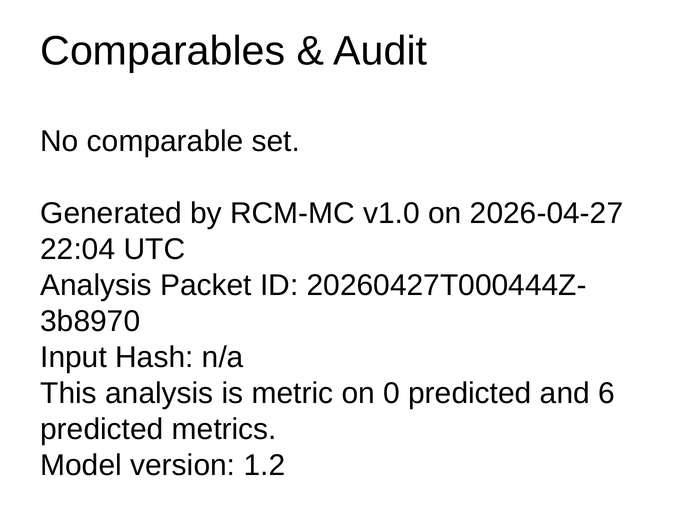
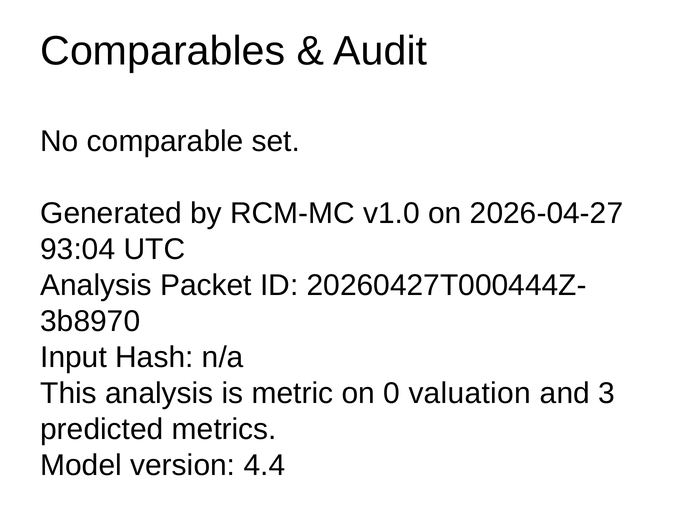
22:04: 22:04 -> 93:04
0 predicted: predicted -> valuation
6: 6 -> 3
1.2: 1.2 -> 4.4
